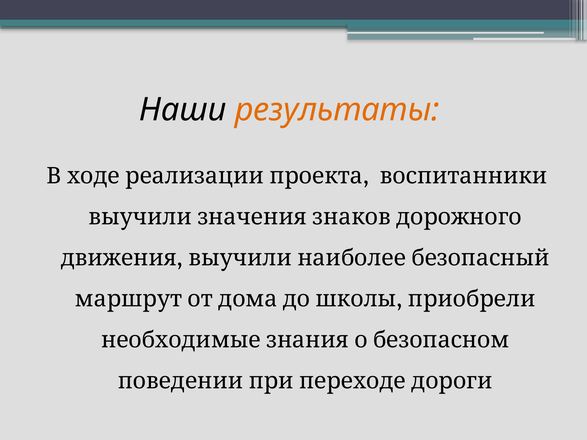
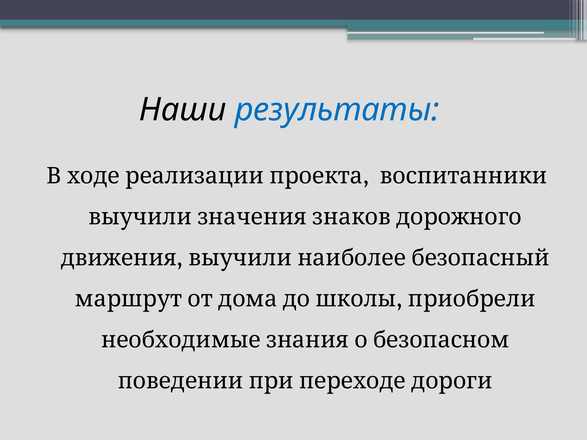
результаты colour: orange -> blue
